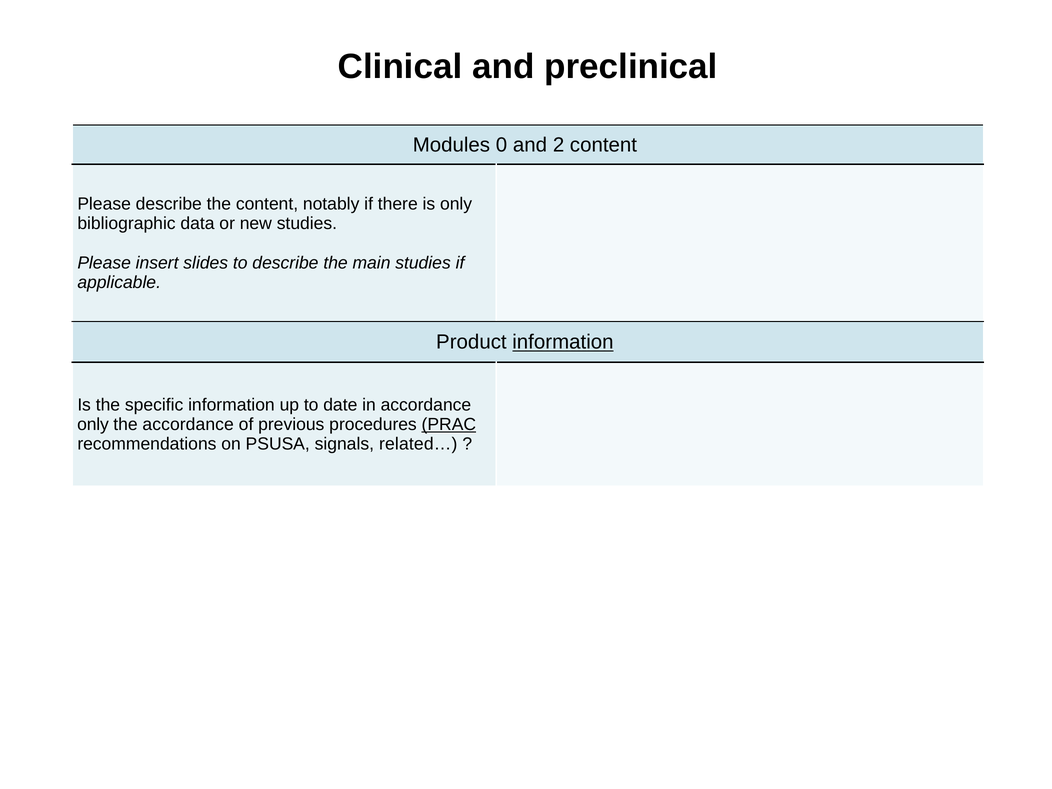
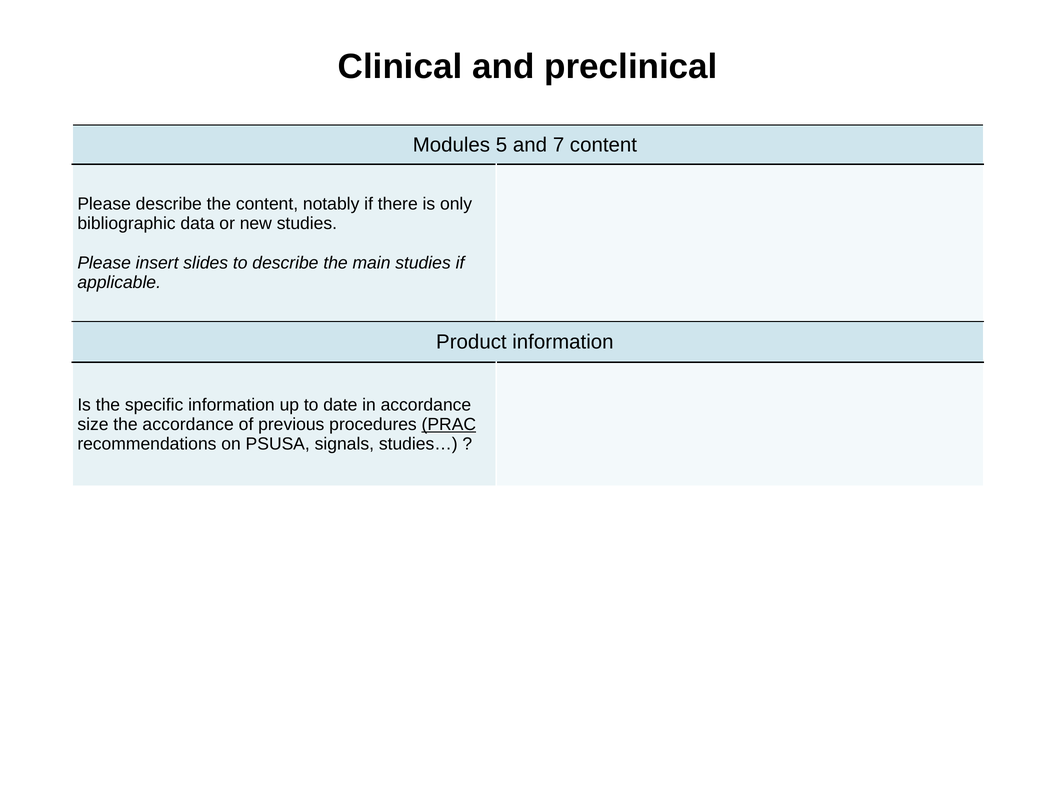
0: 0 -> 5
2: 2 -> 7
information at (563, 342) underline: present -> none
only at (93, 424): only -> size
related…: related… -> studies…
